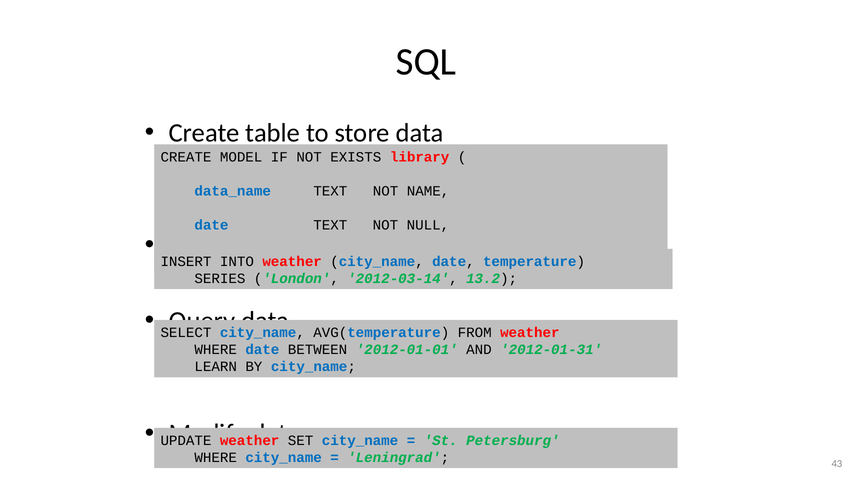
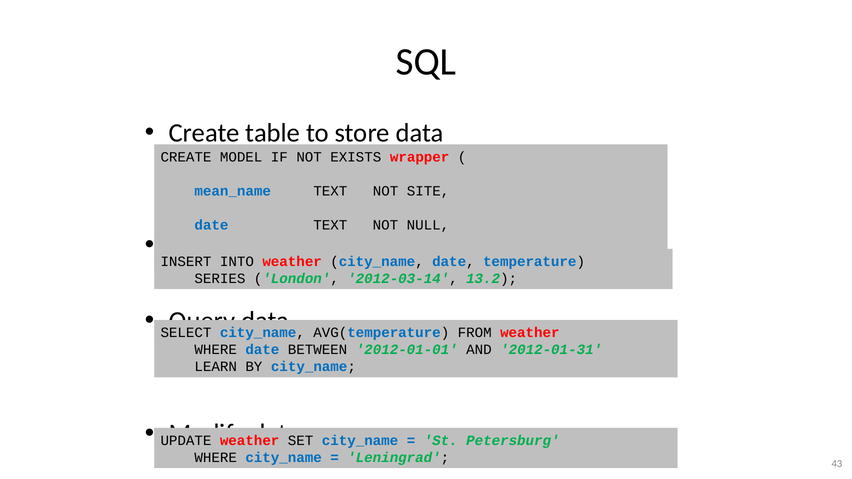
library: library -> wrapper
data_name: data_name -> mean_name
NAME: NAME -> SITE
